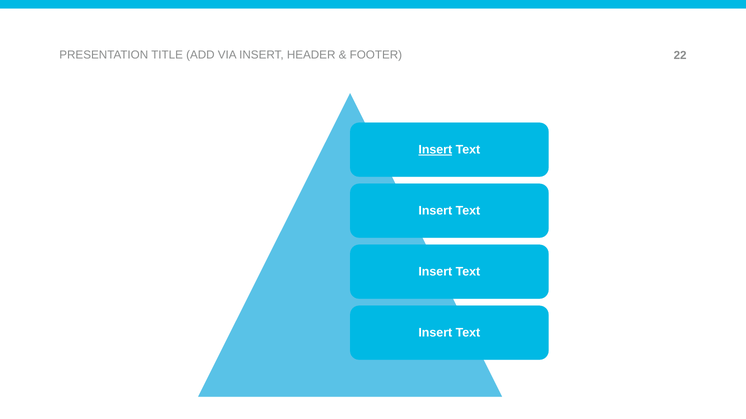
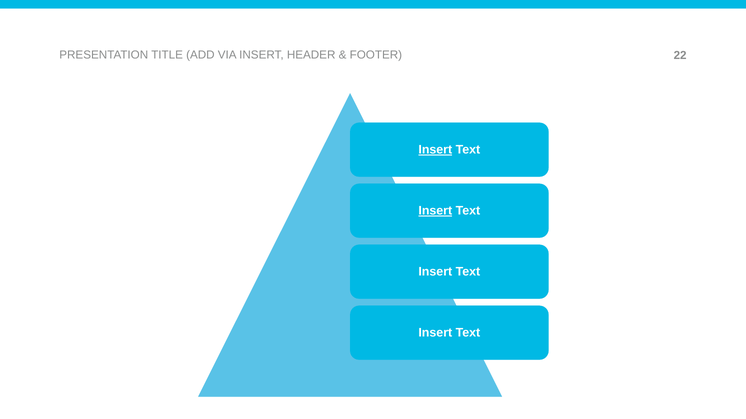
Insert at (435, 211) underline: none -> present
